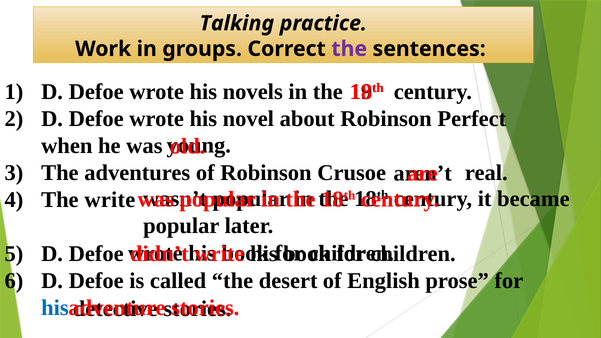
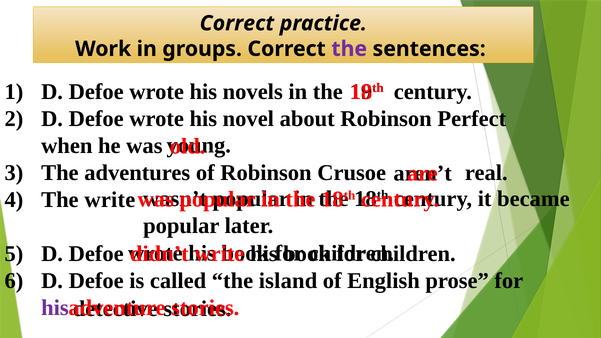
Talking at (237, 23): Talking -> Correct
desert: desert -> island
his at (55, 308) colour: blue -> purple
